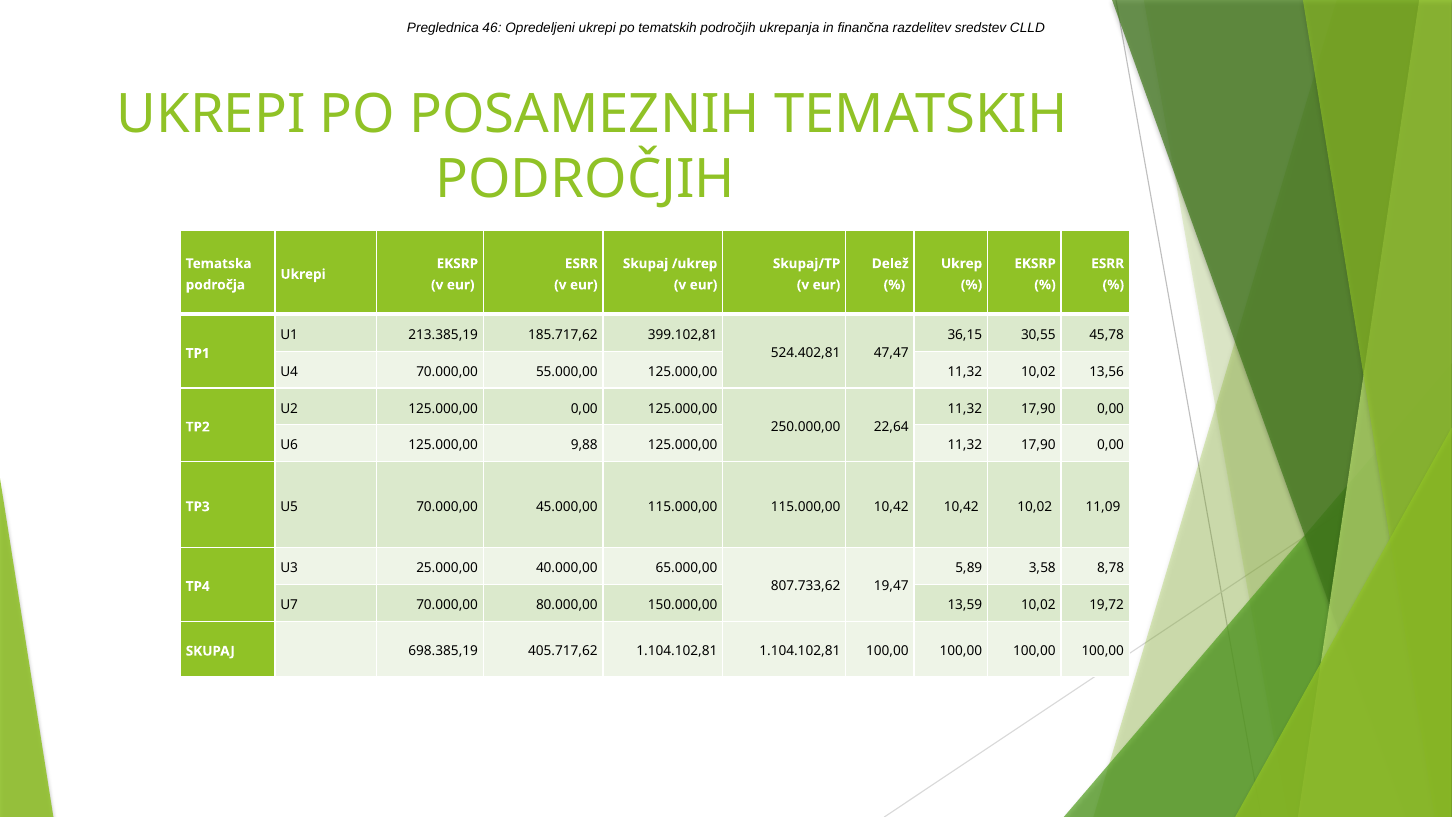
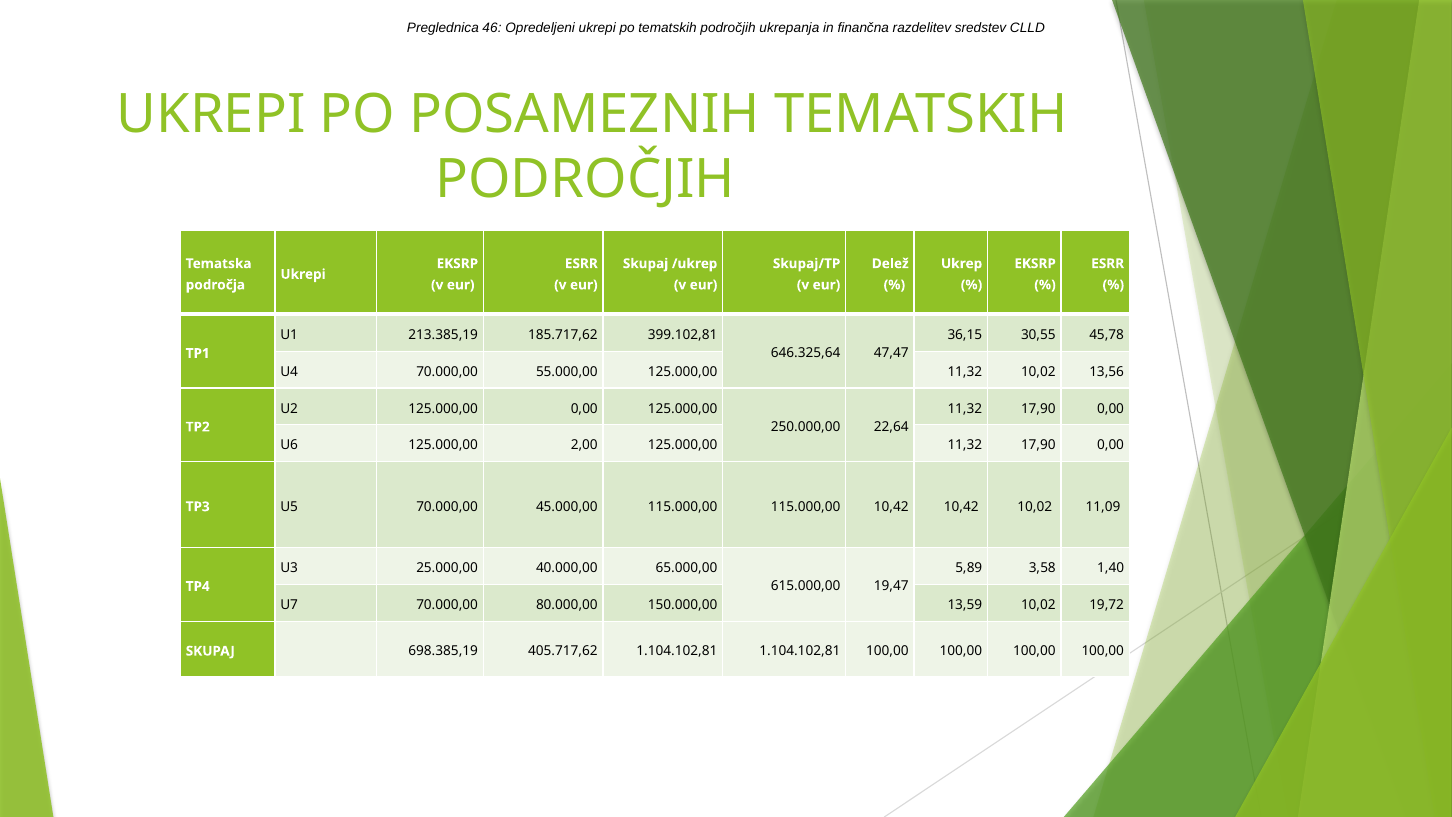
524.402,81: 524.402,81 -> 646.325,64
9,88: 9,88 -> 2,00
8,78: 8,78 -> 1,40
807.733,62: 807.733,62 -> 615.000,00
